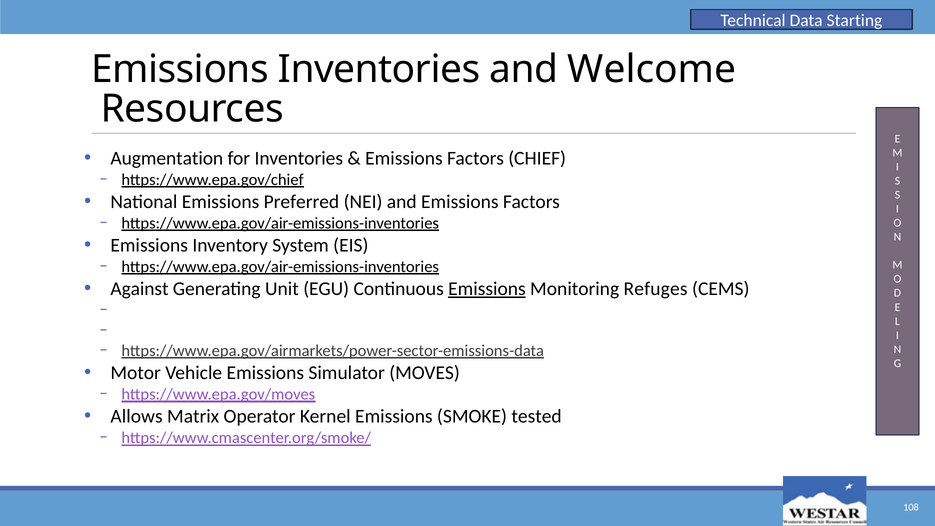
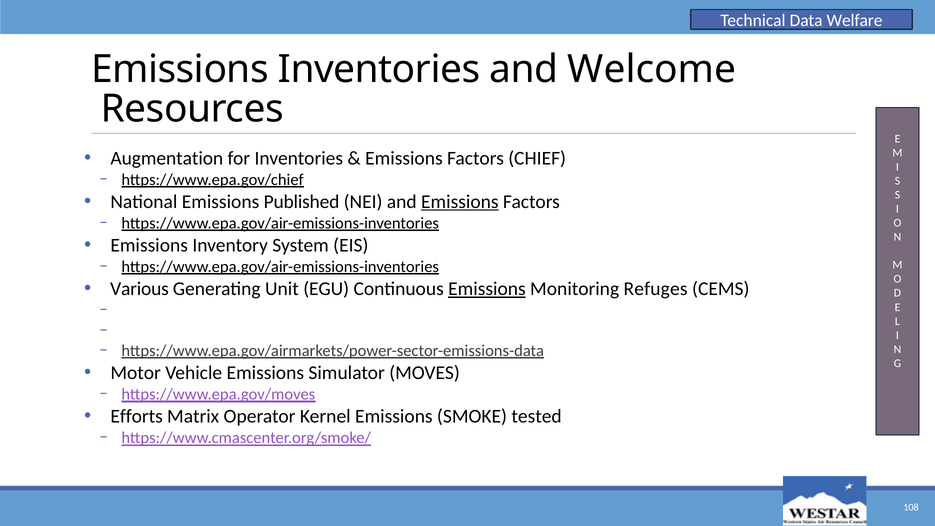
Starting: Starting -> Welfare
Preferred: Preferred -> Published
Emissions at (460, 202) underline: none -> present
Against: Against -> Various
Allows: Allows -> Efforts
